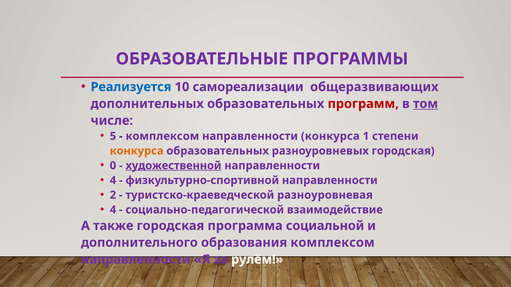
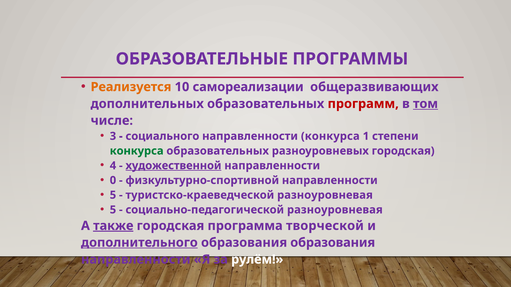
Реализуется colour: blue -> orange
5: 5 -> 3
комплексом at (162, 136): комплексом -> социального
конкурса at (137, 151) colour: orange -> green
0: 0 -> 4
4 at (113, 181): 4 -> 0
2 at (113, 195): 2 -> 5
4 at (113, 210): 4 -> 5
социально-педагогической взаимодействие: взаимодействие -> разноуровневая
также underline: none -> present
социальной: социальной -> творческой
дополнительного underline: none -> present
образования комплексом: комплексом -> образования
